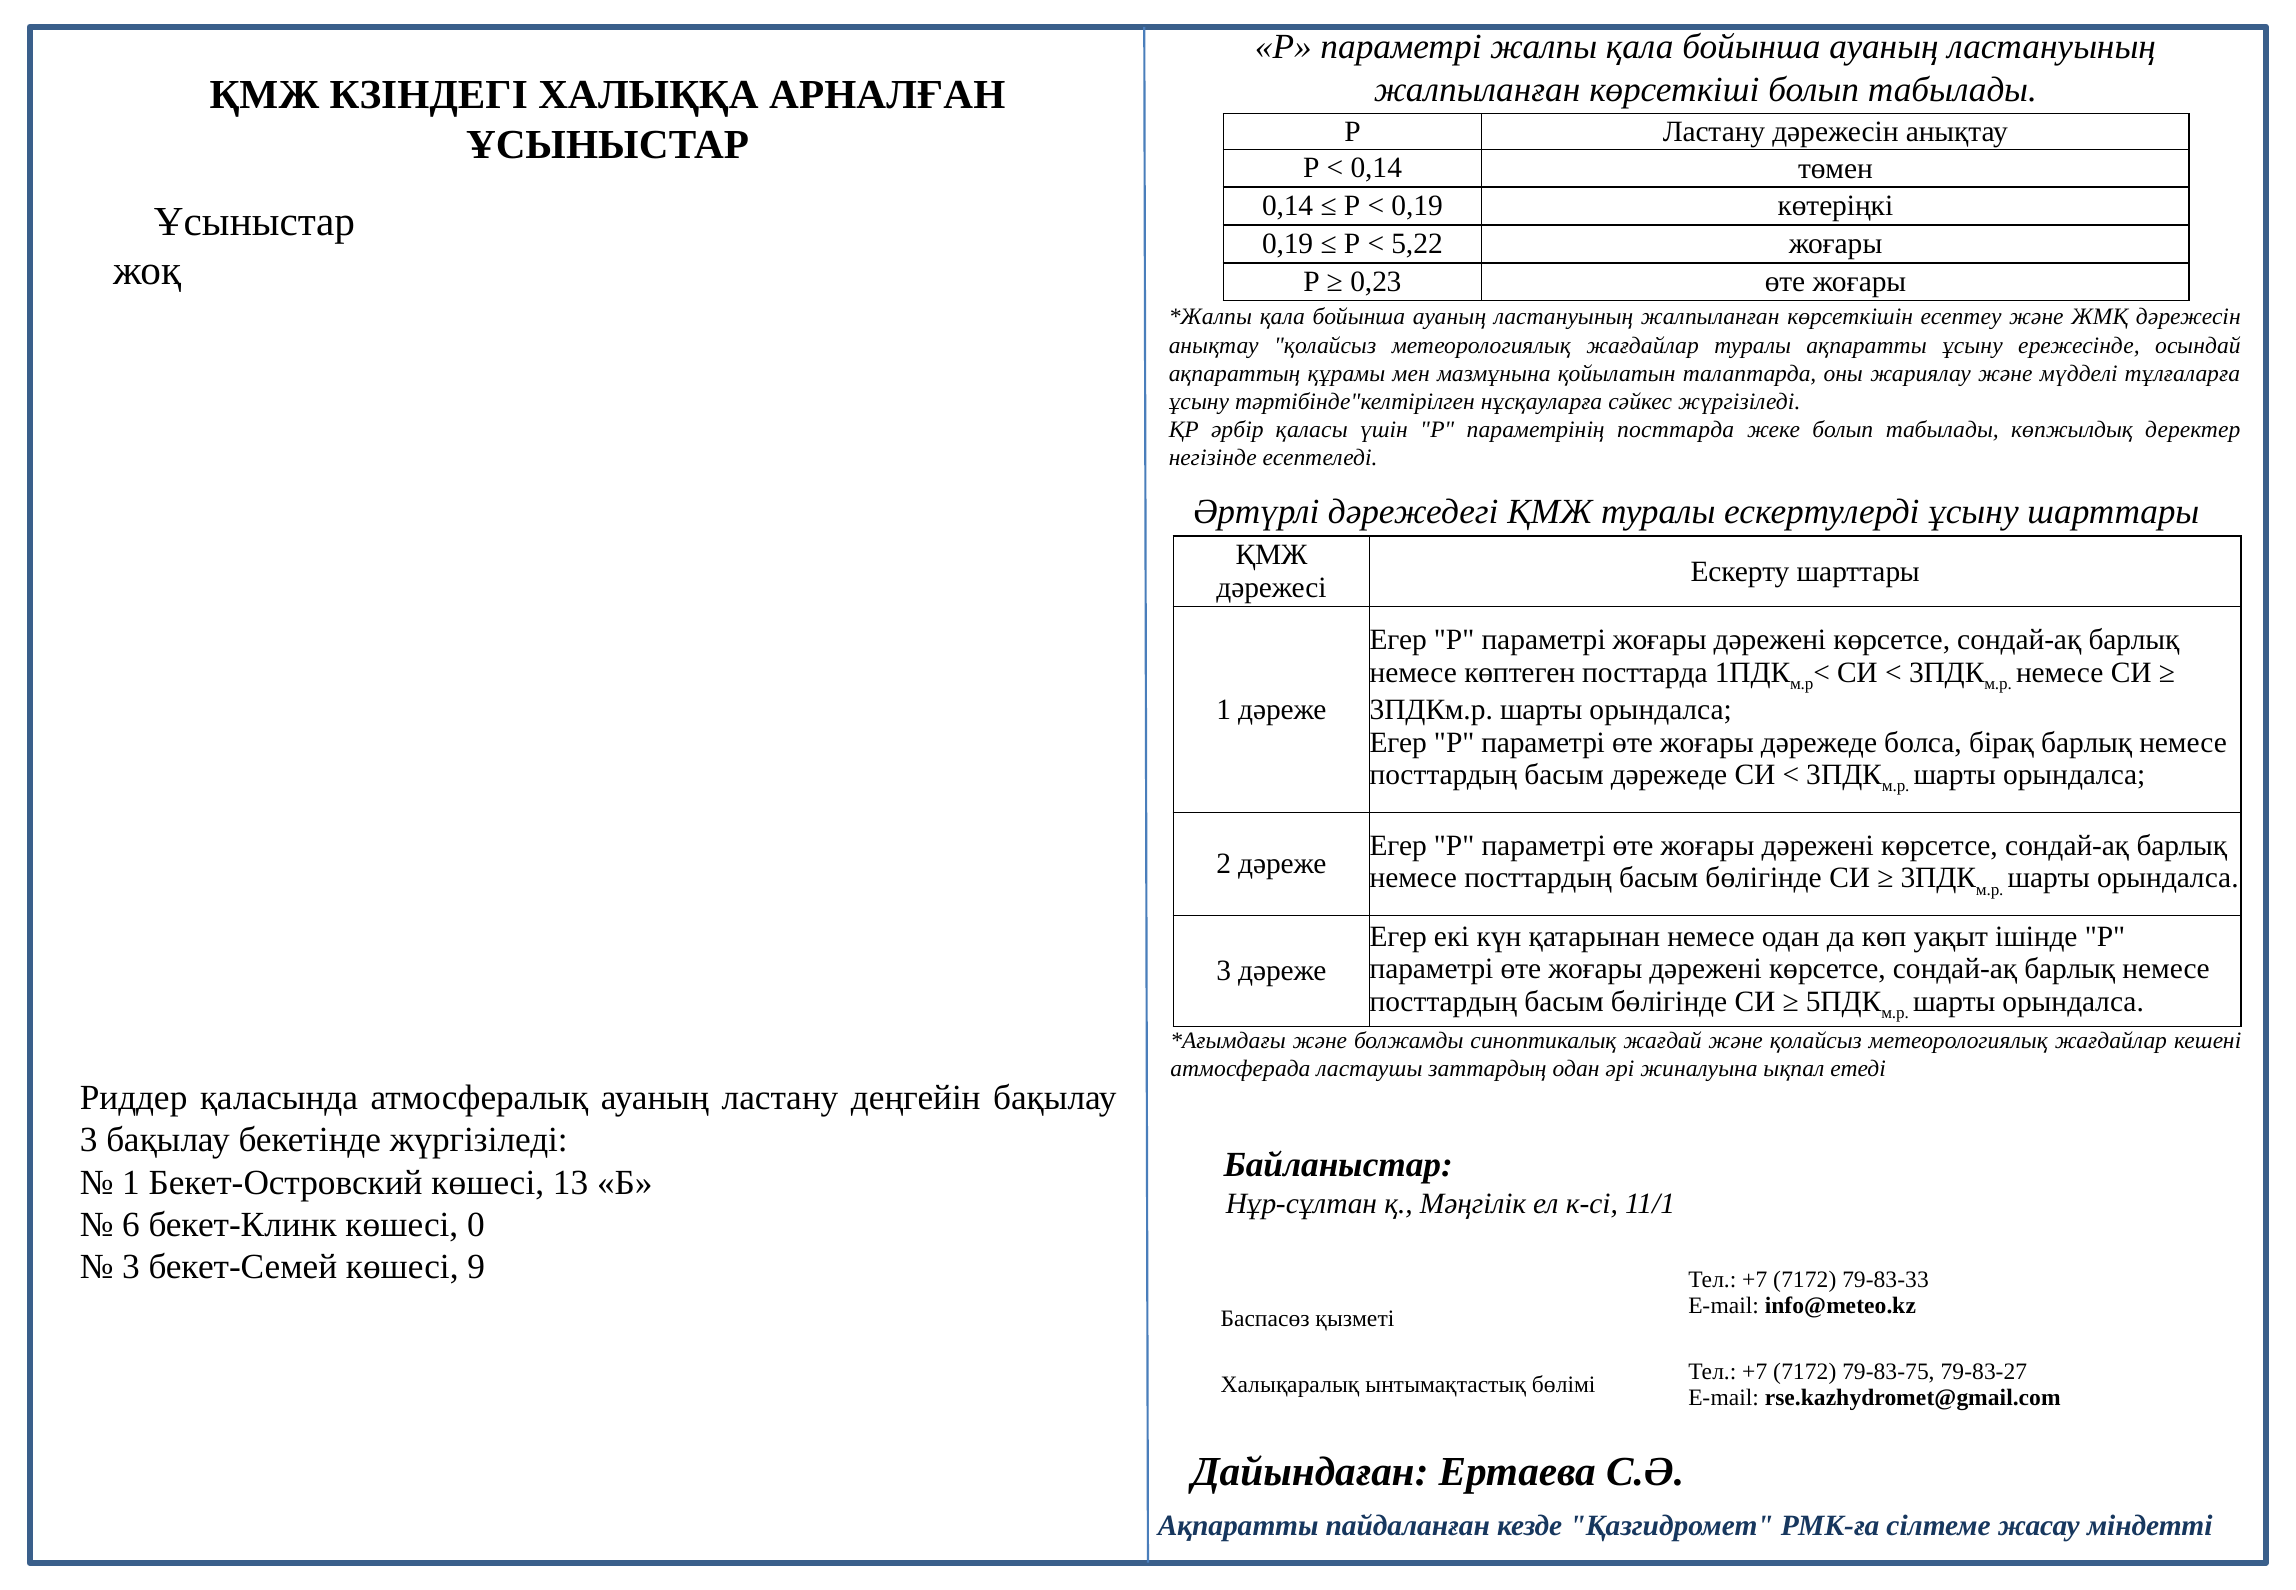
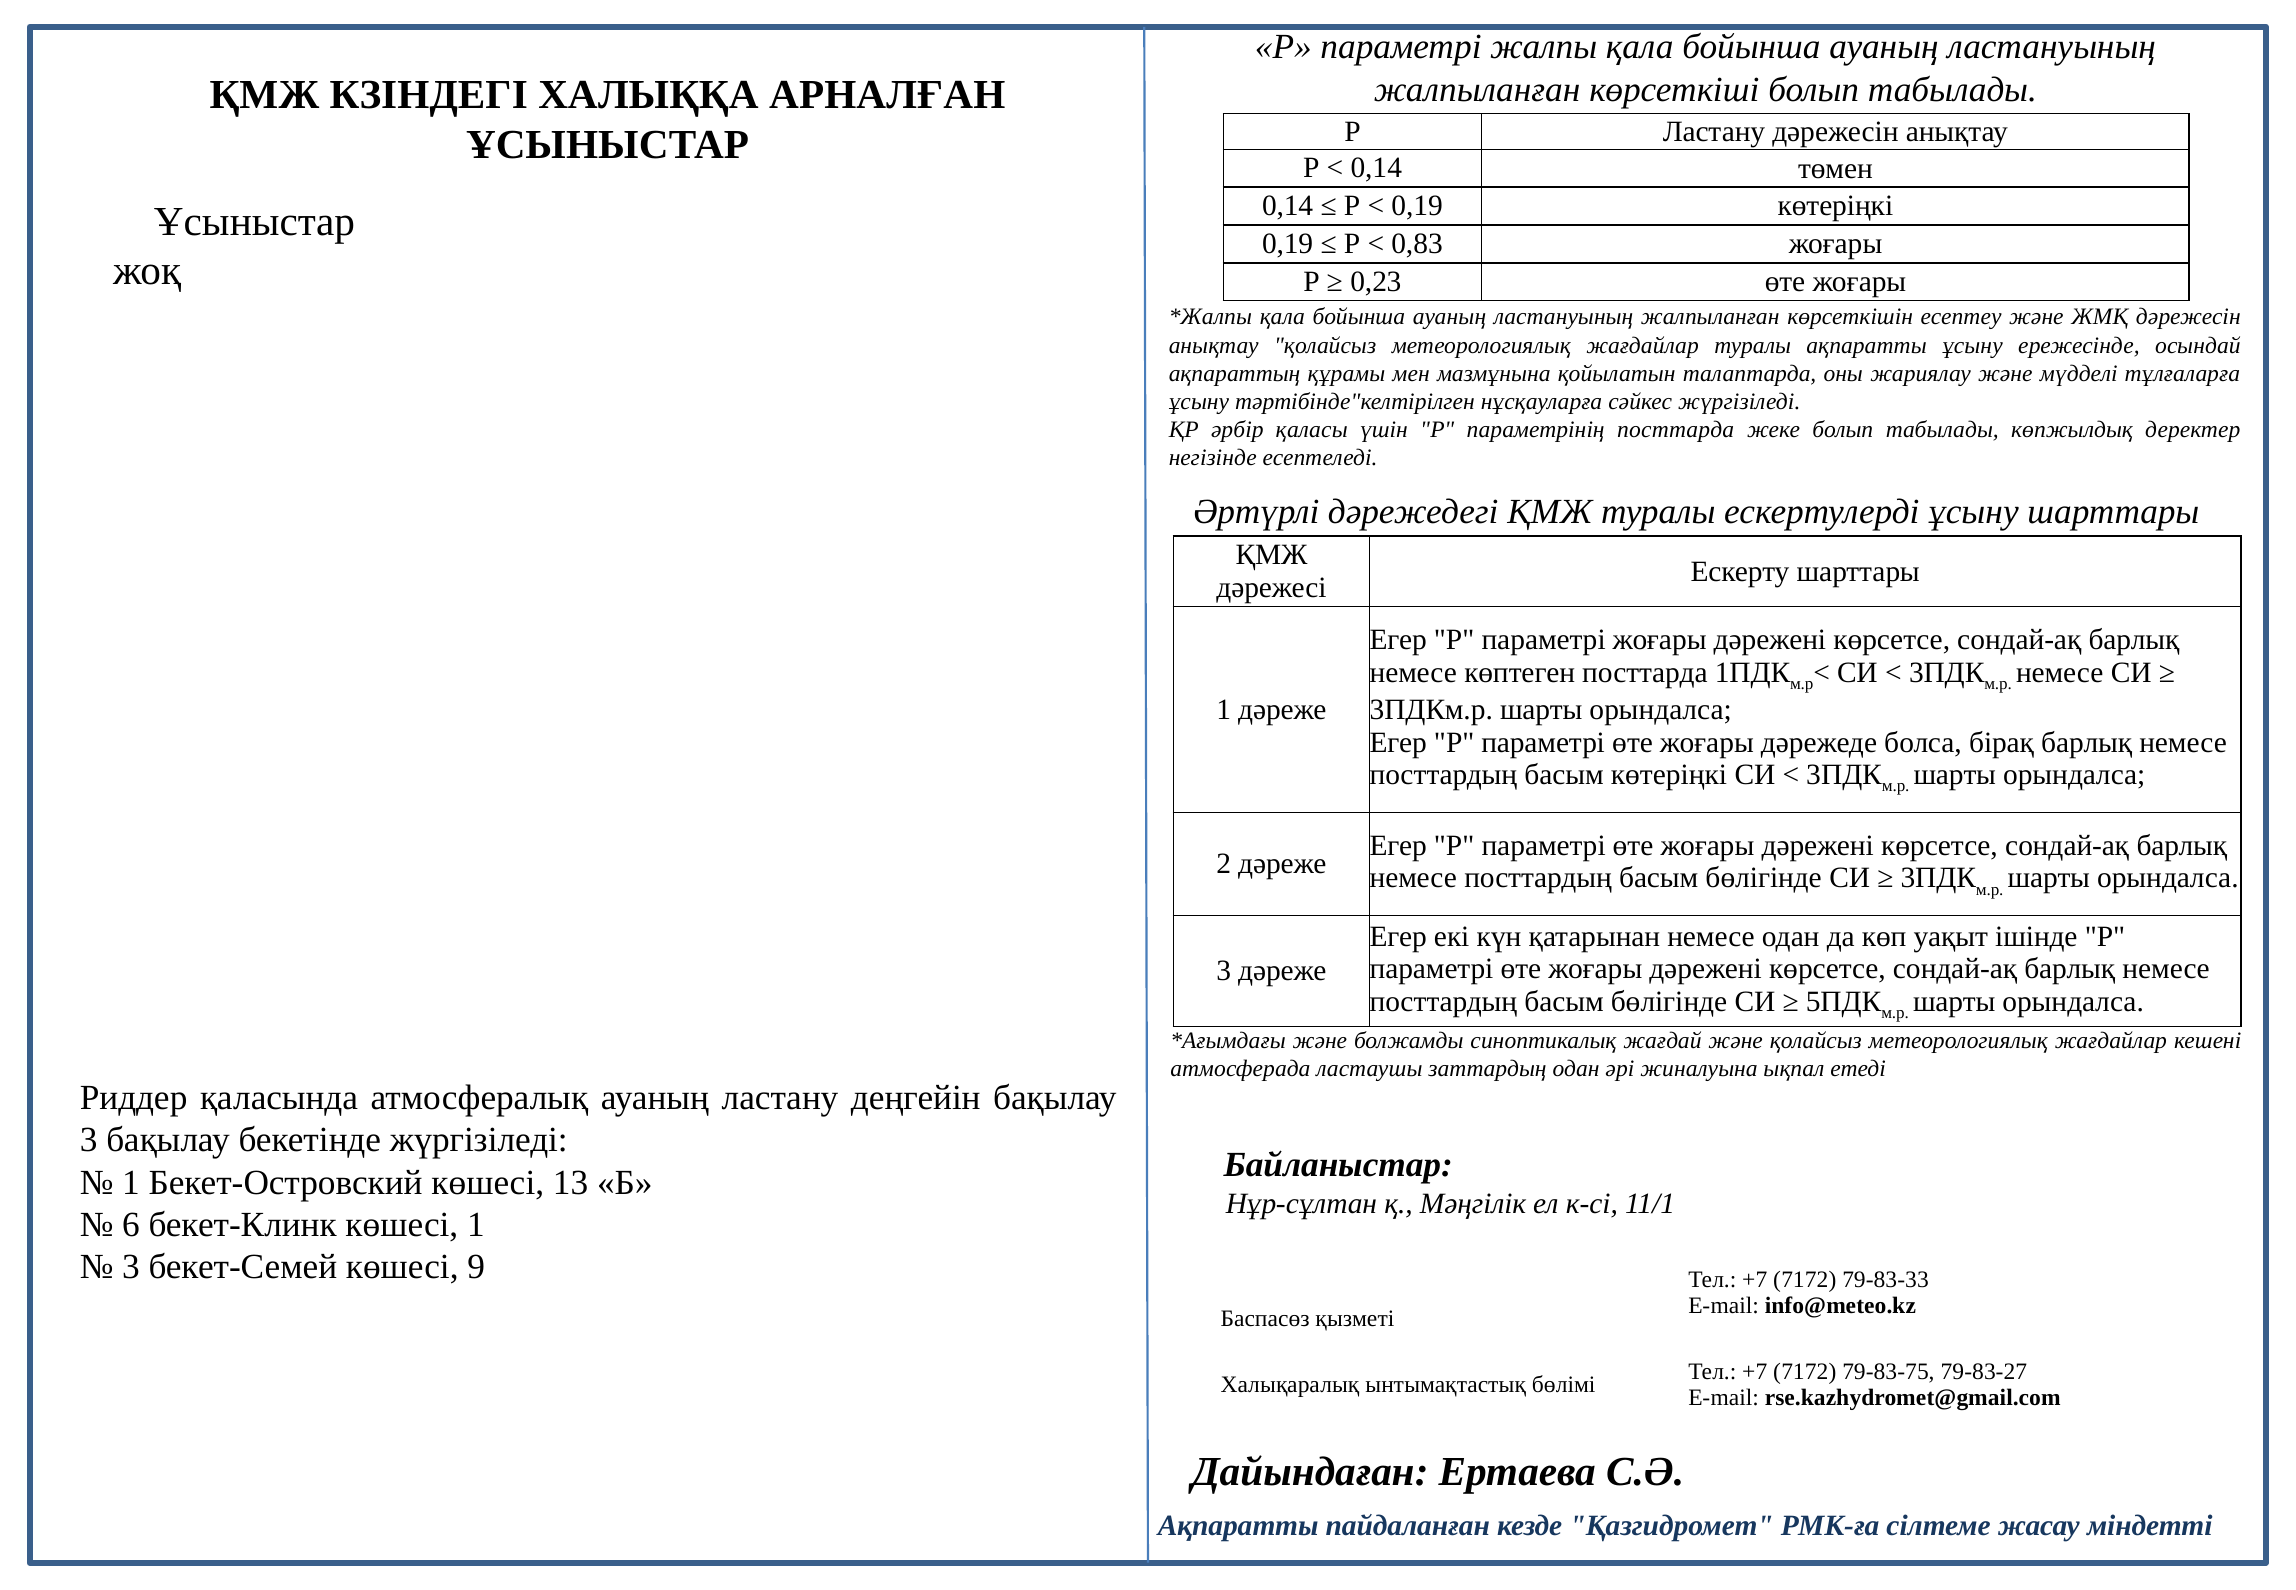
5,22: 5,22 -> 0,83
басым дәрежеде: дәрежеде -> көтеріңкі
көшесі 0: 0 -> 1
